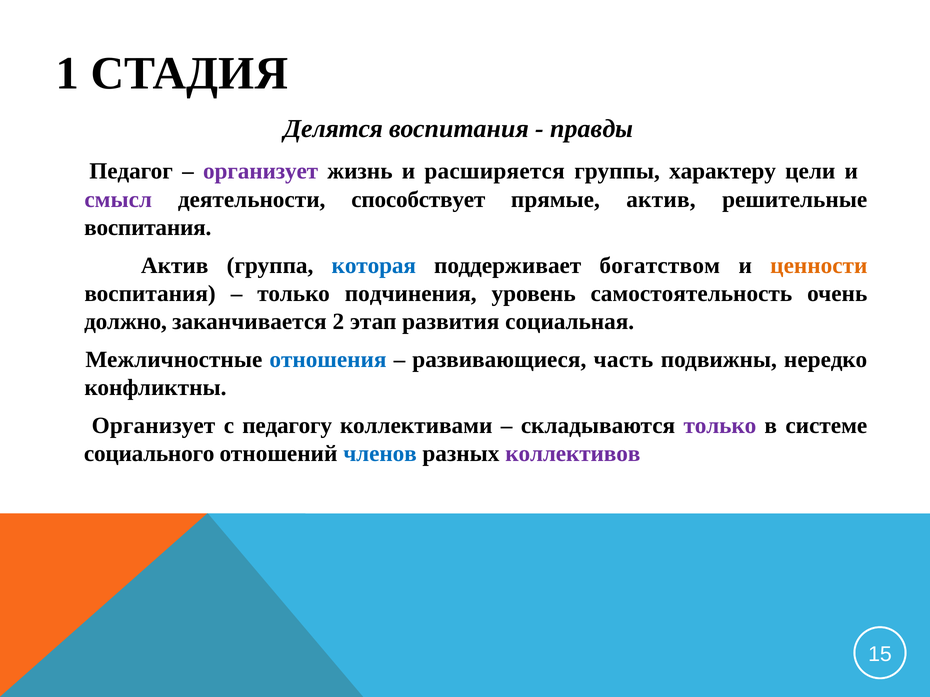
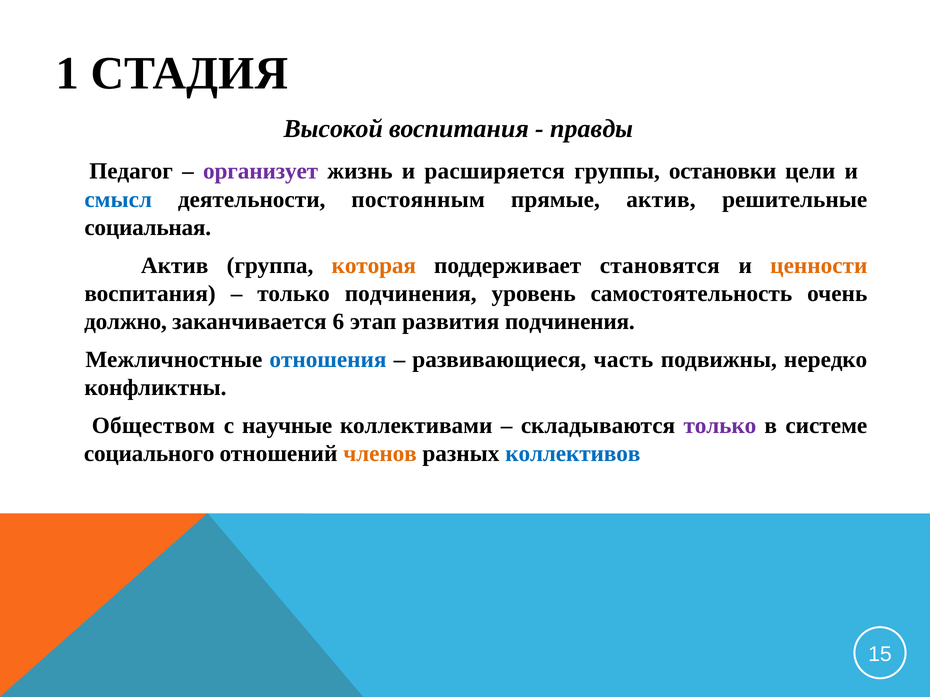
Делятся: Делятся -> Высокой
характеру: характеру -> остановки
смысл colour: purple -> blue
способствует: способствует -> постоянным
воспитания at (148, 228): воспитания -> социальная
которая colour: blue -> orange
богатством: богатством -> становятся
2: 2 -> 6
развития социальная: социальная -> подчинения
Организует at (153, 426): Организует -> Обществом
педагогу: педагогу -> научные
членов colour: blue -> orange
коллективов colour: purple -> blue
